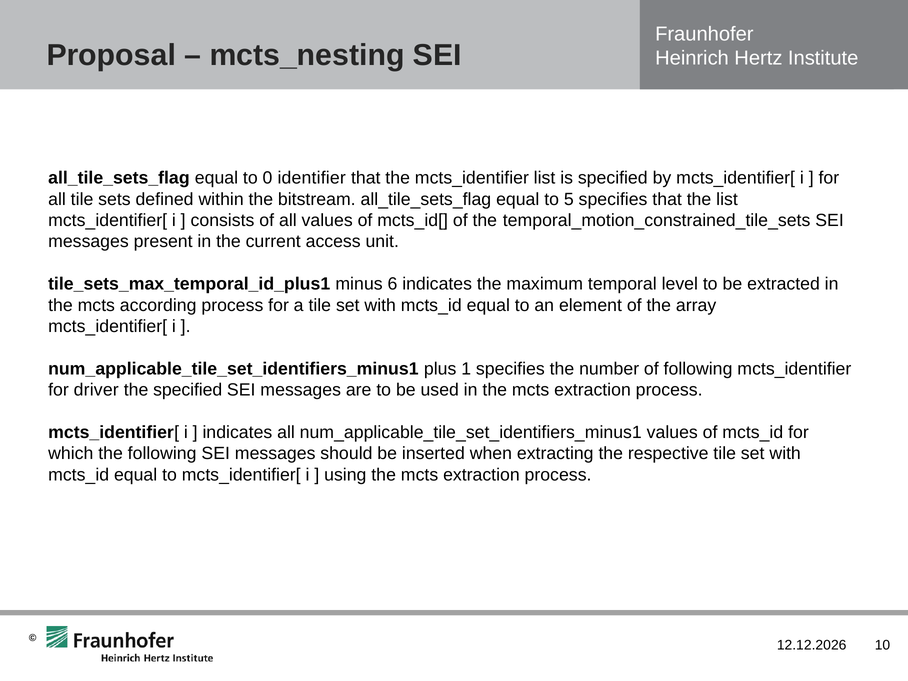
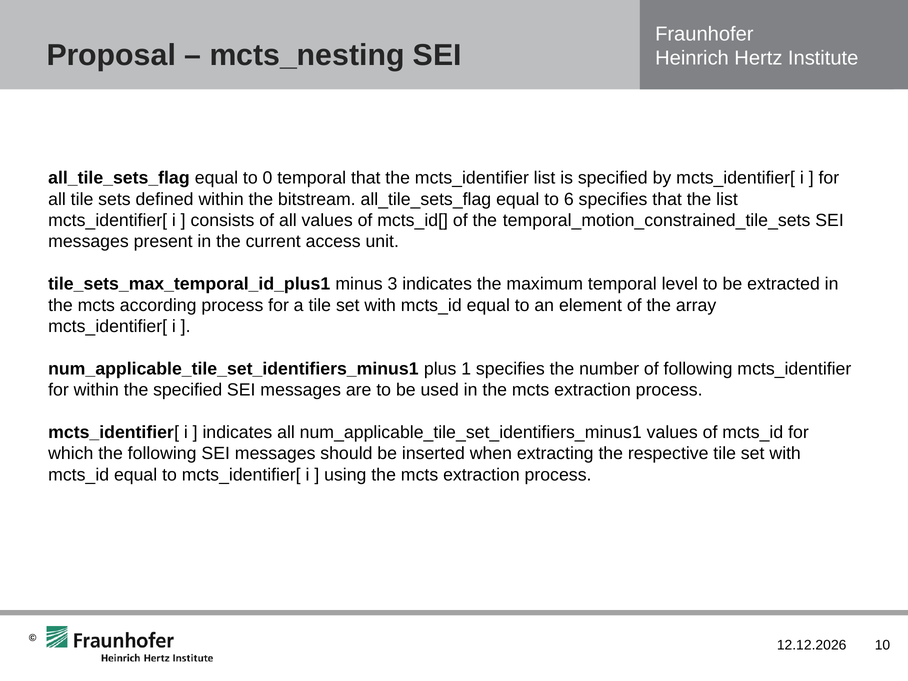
0 identifier: identifier -> temporal
5: 5 -> 6
6: 6 -> 3
for driver: driver -> within
